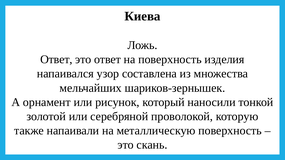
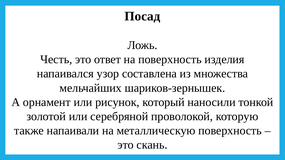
Киева: Киева -> Посад
Ответ at (56, 60): Ответ -> Честь
